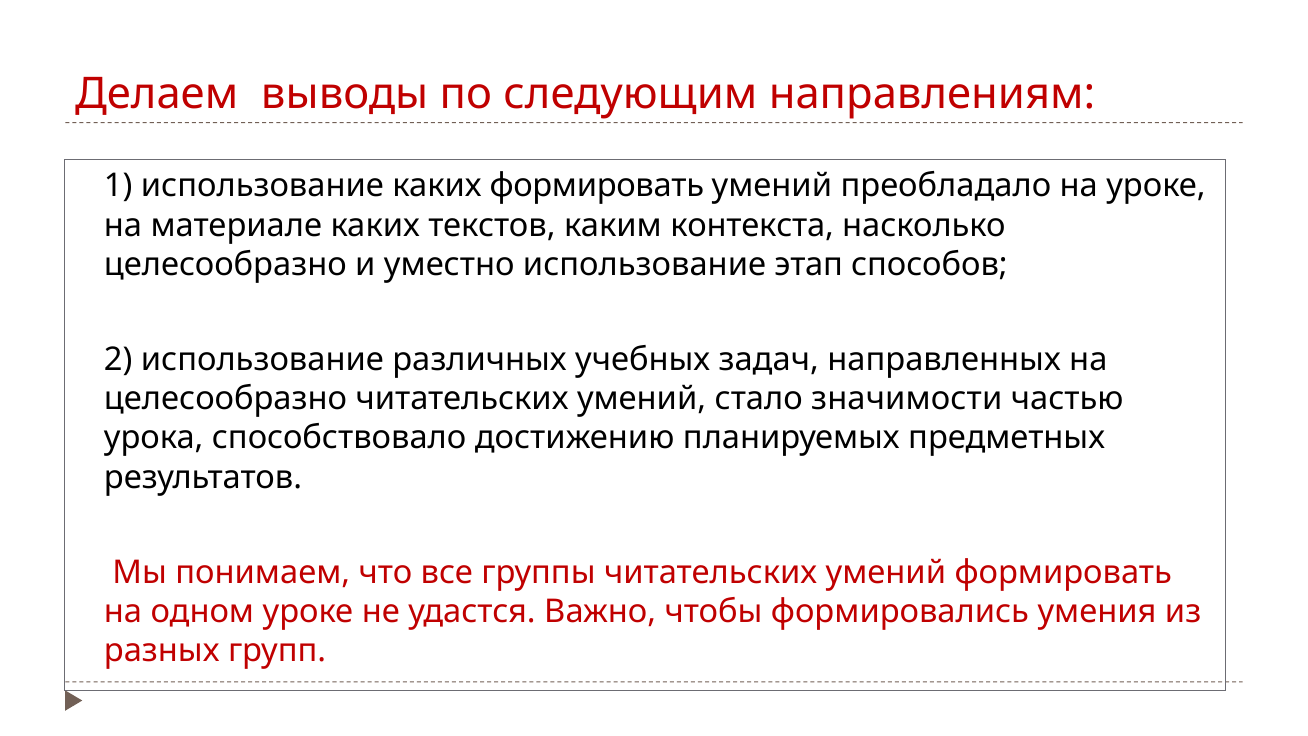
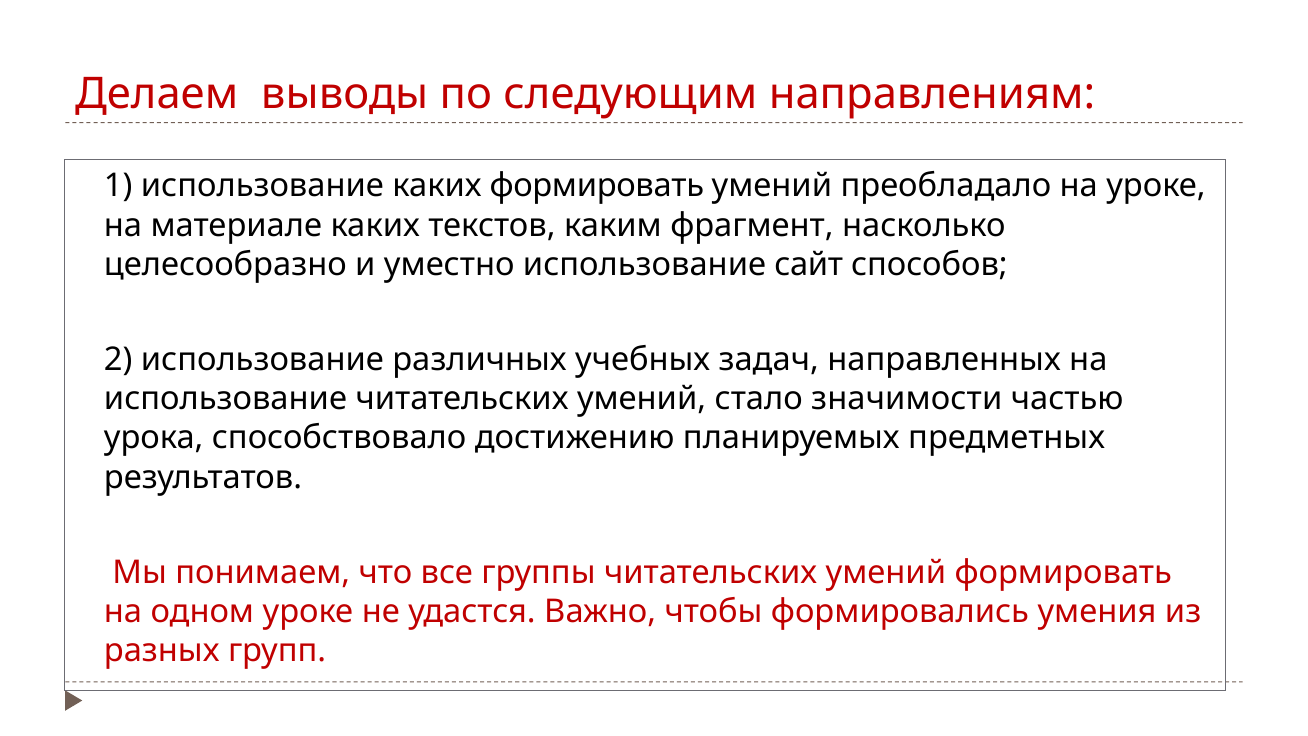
контекста: контекста -> фрагмент
этап: этап -> сайт
целесообразно at (226, 399): целесообразно -> использование
